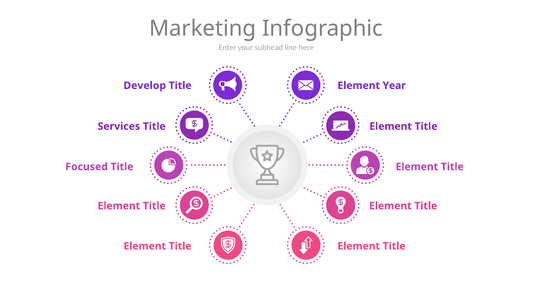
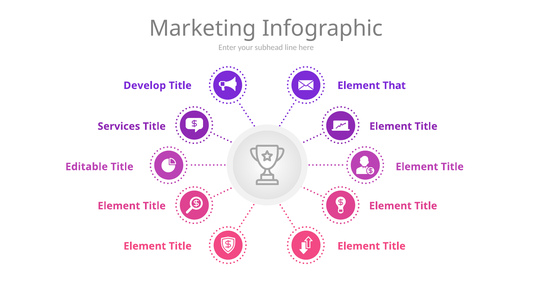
Year: Year -> That
Focused: Focused -> Editable
